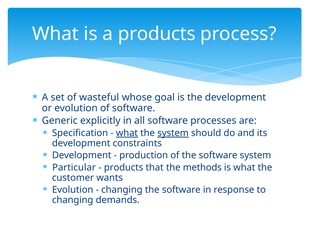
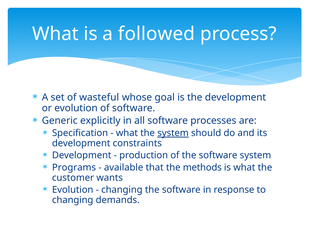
a products: products -> followed
what at (127, 133) underline: present -> none
Particular: Particular -> Programs
products at (124, 167): products -> available
